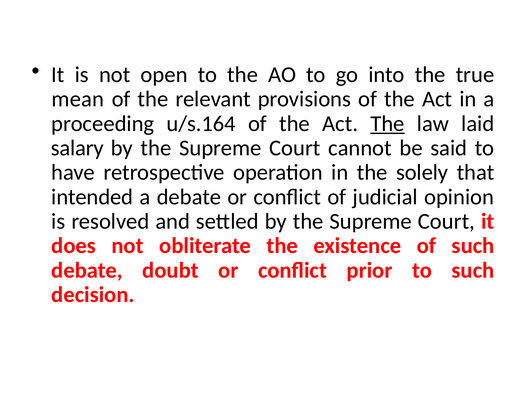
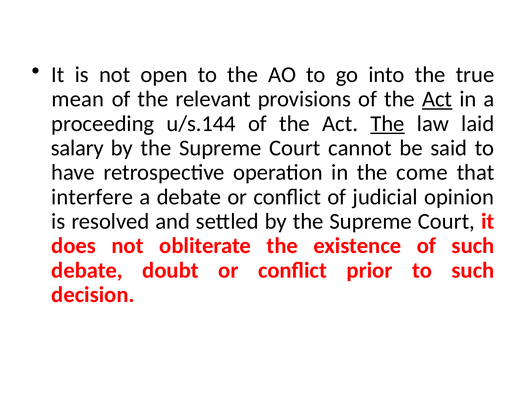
Act at (437, 99) underline: none -> present
u/s.164: u/s.164 -> u/s.144
solely: solely -> come
intended: intended -> interfere
